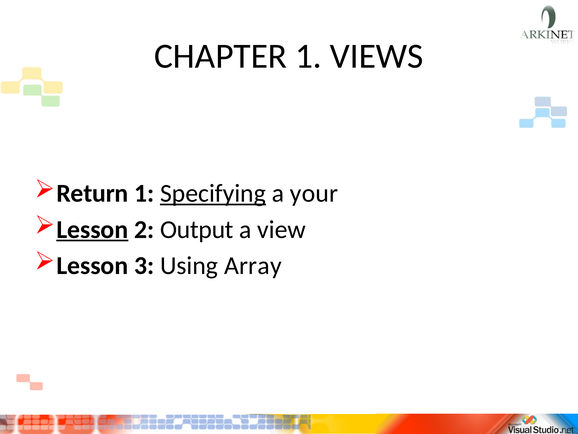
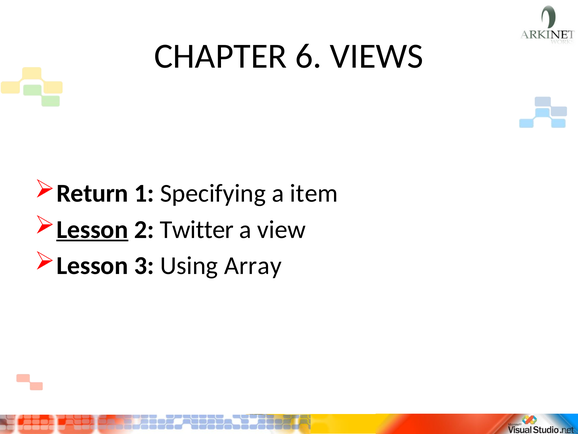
CHAPTER 1: 1 -> 6
Specifying underline: present -> none
your: your -> item
Output: Output -> Twitter
